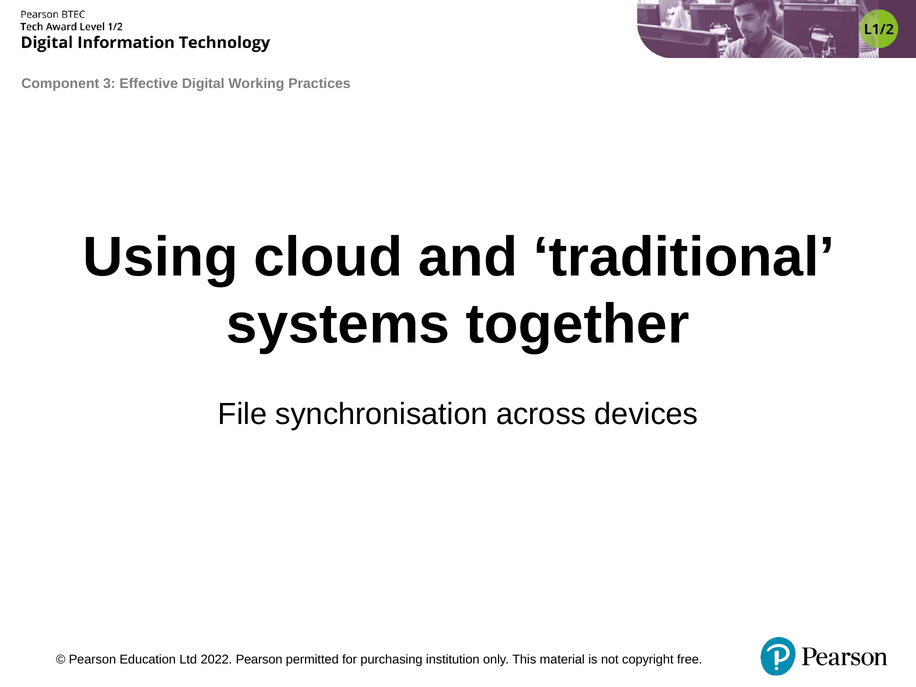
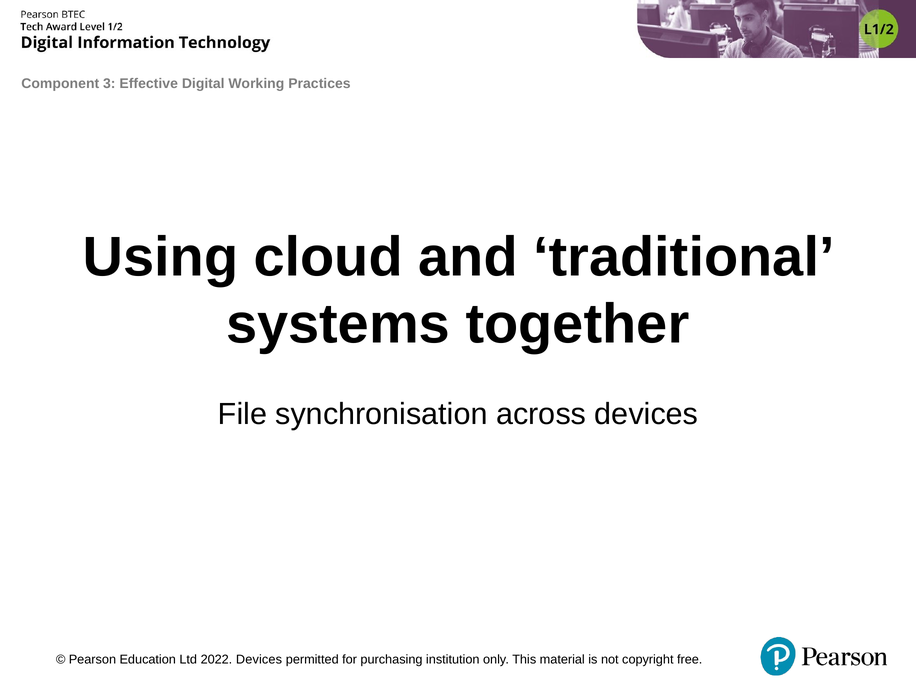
2022 Pearson: Pearson -> Devices
